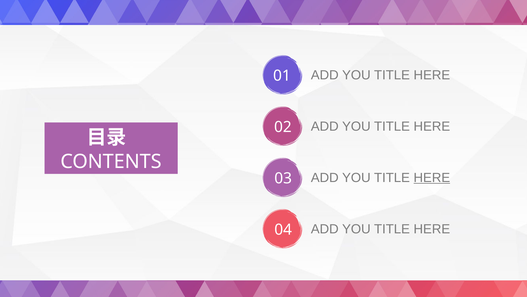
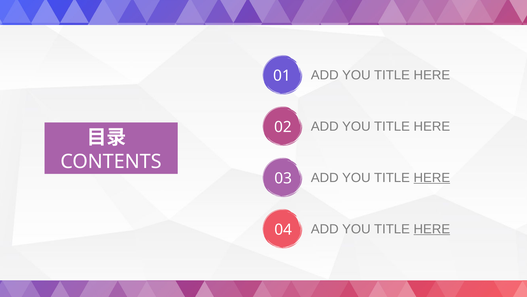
HERE at (432, 229) underline: none -> present
